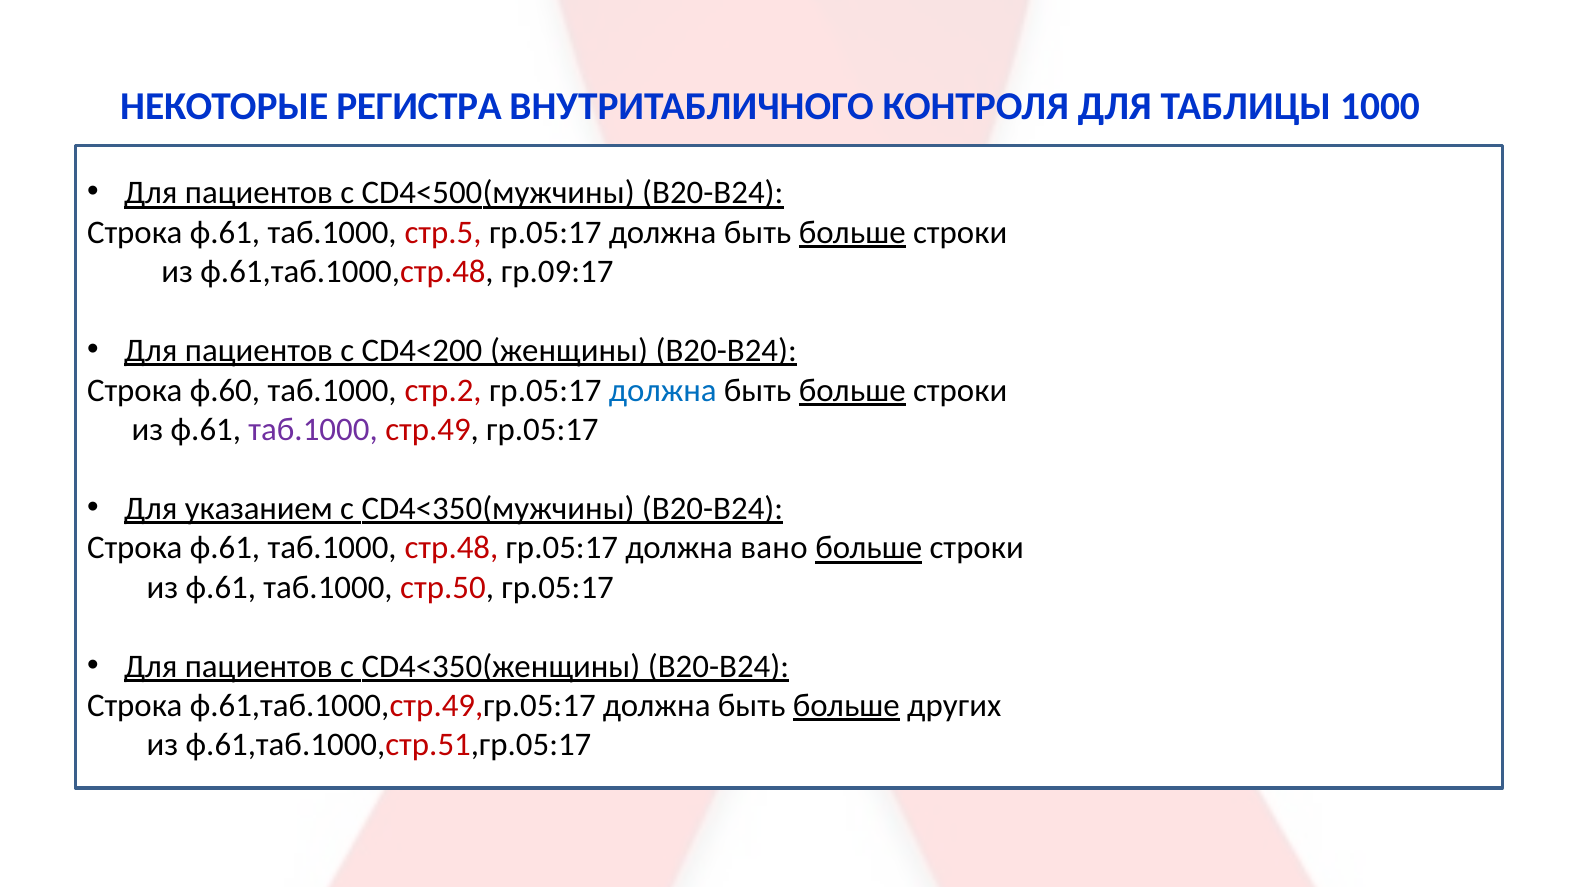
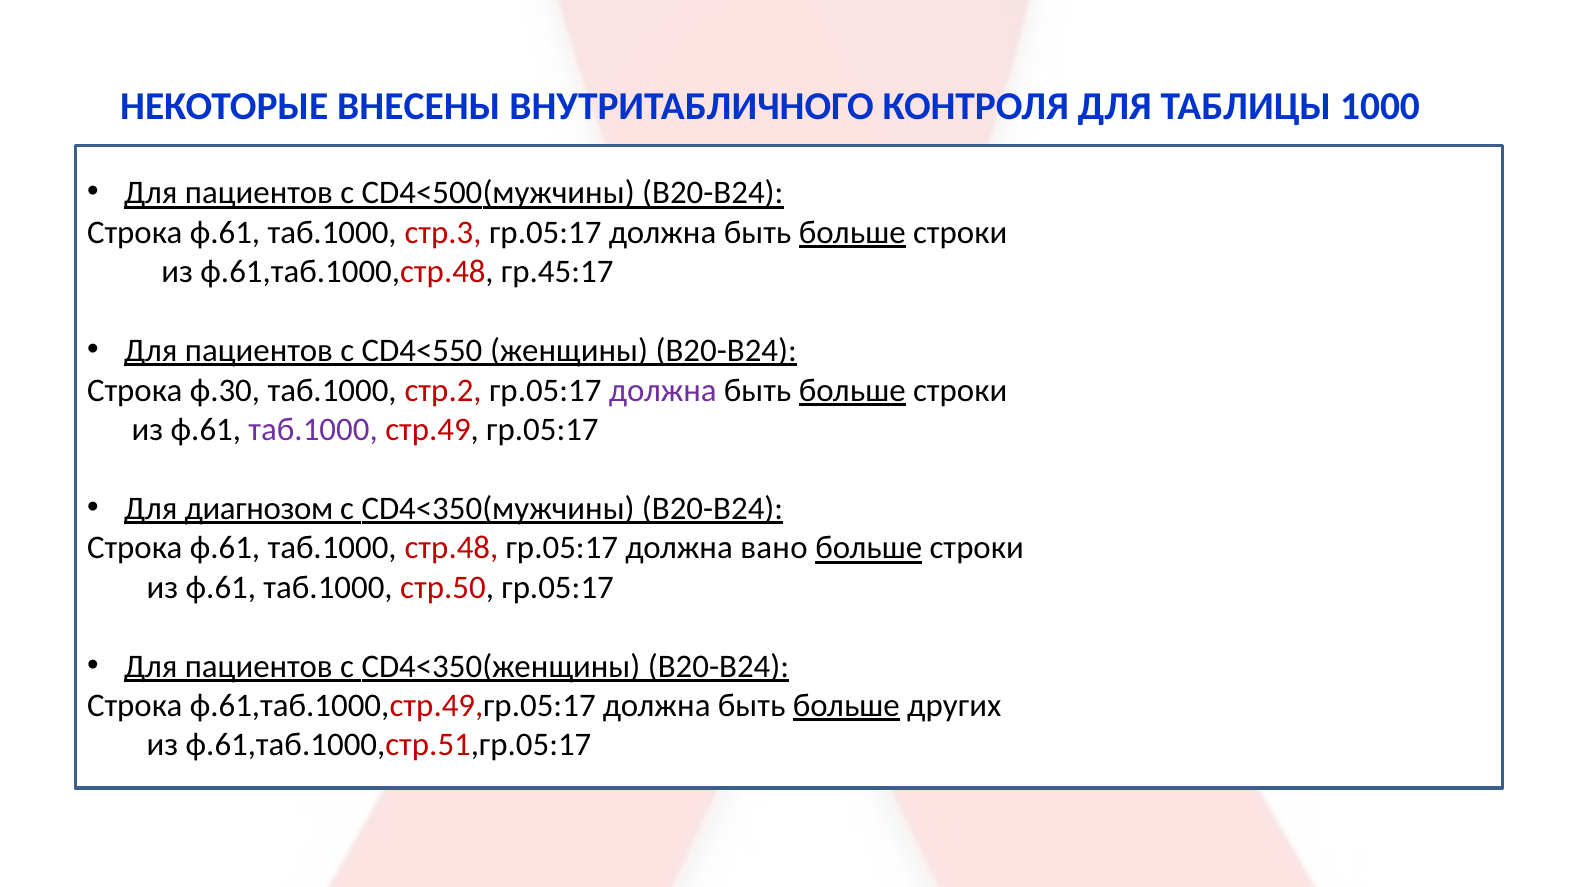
РЕГИСТРА: РЕГИСТРА -> ВНЕСЕНЫ
стр.5: стр.5 -> стр.3
гр.09:17: гр.09:17 -> гр.45:17
CD4<200: CD4<200 -> CD4<550
ф.60: ф.60 -> ф.30
должна at (663, 390) colour: blue -> purple
указанием: указанием -> диагнозом
